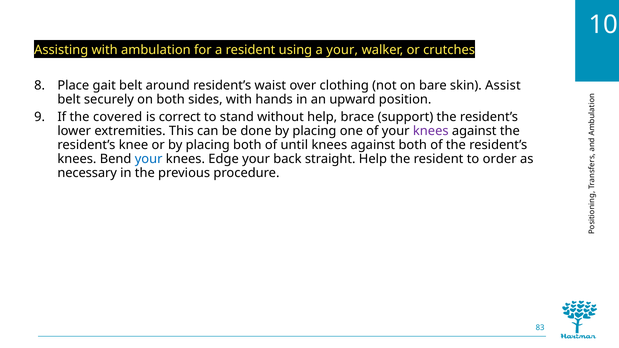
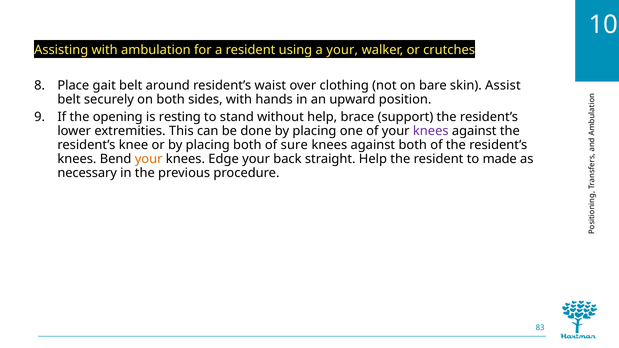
covered: covered -> opening
correct: correct -> resting
until: until -> sure
your at (149, 159) colour: blue -> orange
order: order -> made
